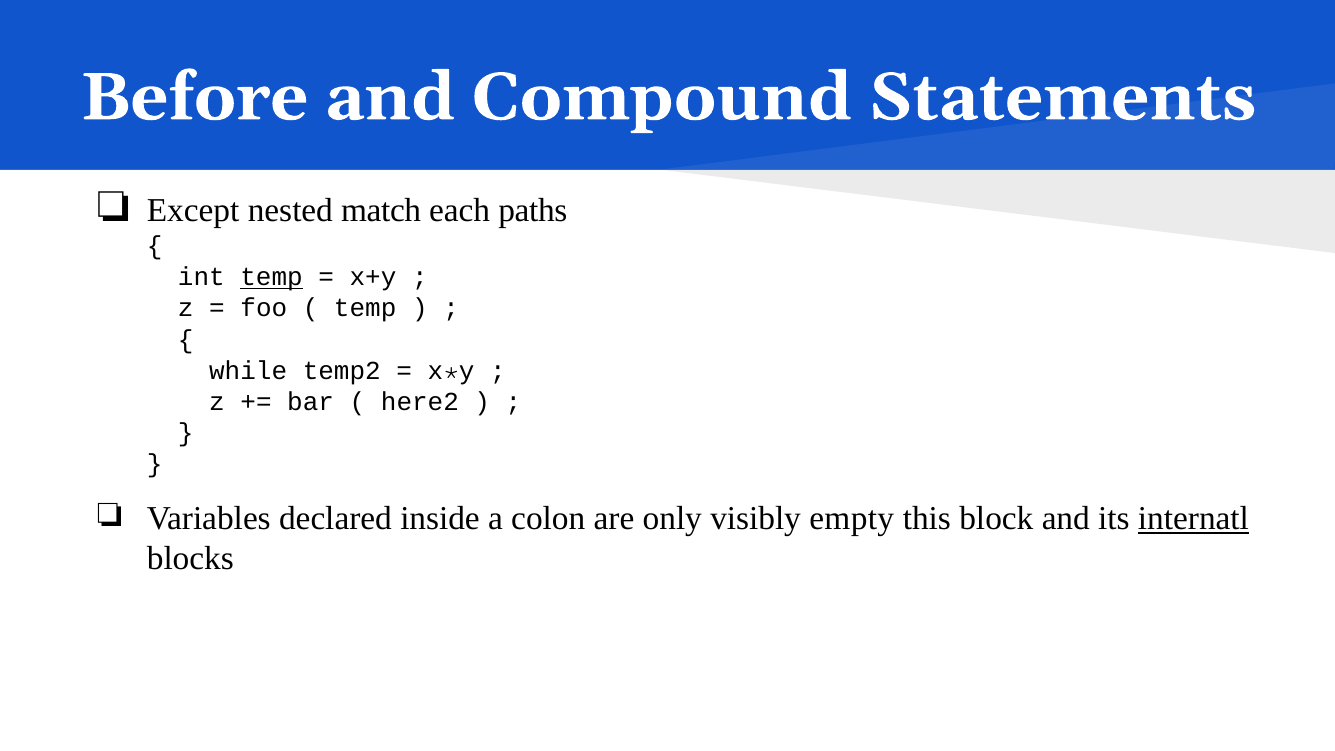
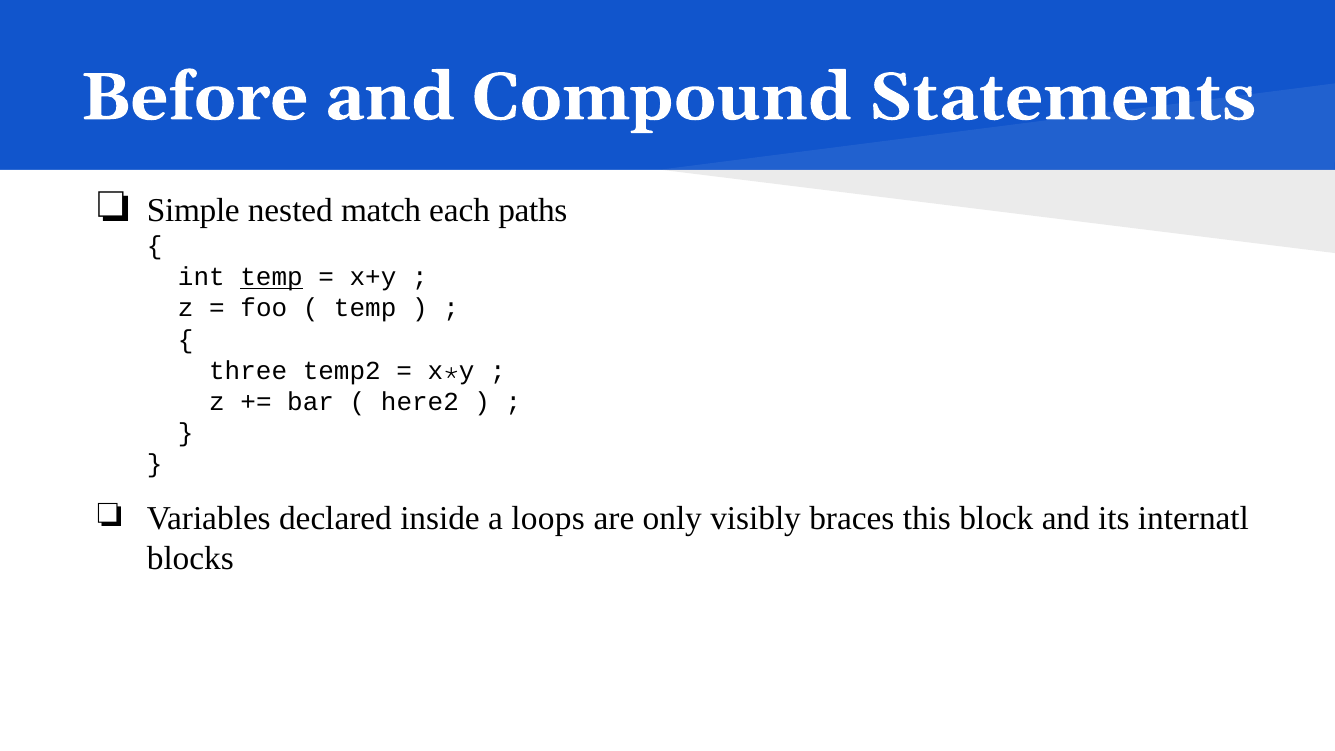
Except: Except -> Simple
while: while -> three
colon: colon -> loops
empty: empty -> braces
internatl underline: present -> none
